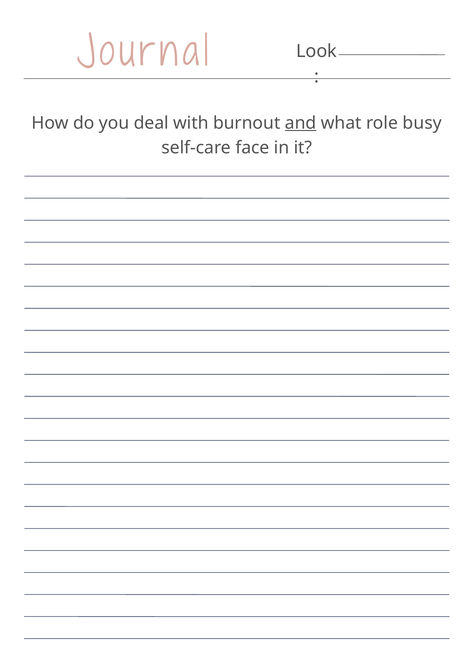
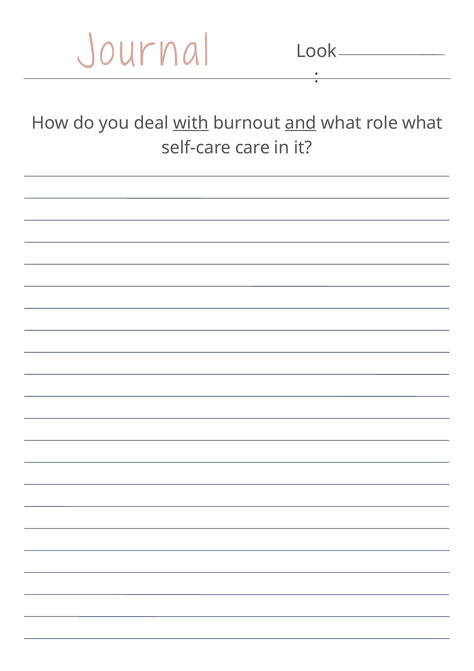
with underline: none -> present
role busy: busy -> what
face: face -> care
